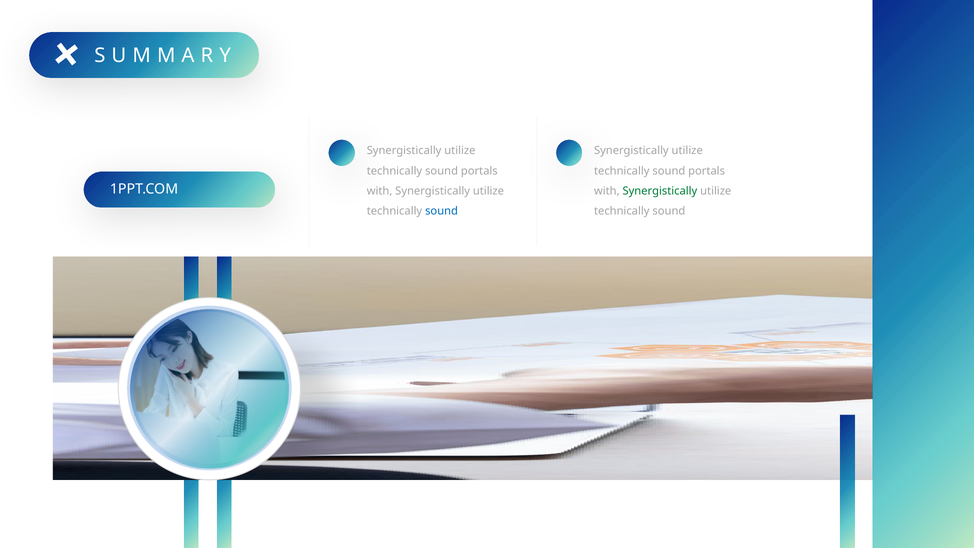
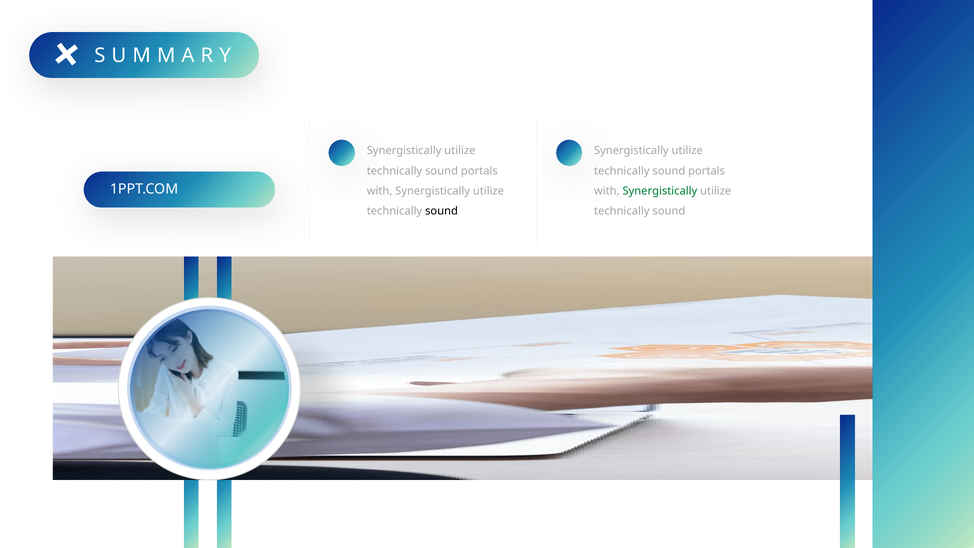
sound at (442, 211) colour: blue -> black
